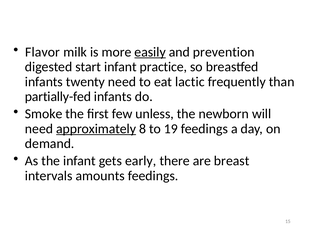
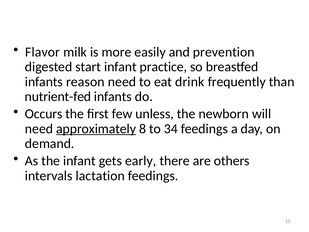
easily underline: present -> none
twenty: twenty -> reason
lactic: lactic -> drink
partially-fed: partially-fed -> nutrient-fed
Smoke: Smoke -> Occurs
19: 19 -> 34
breast: breast -> others
amounts: amounts -> lactation
